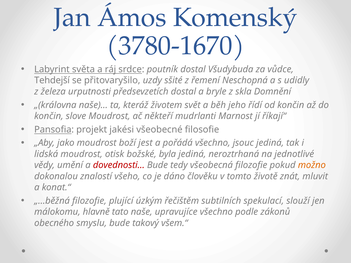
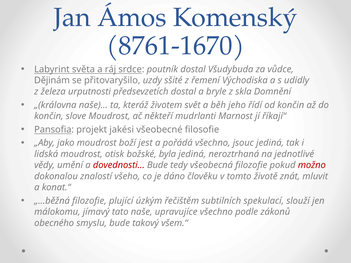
3780-1670: 3780-1670 -> 8761-1670
Tehdejší: Tehdejší -> Dějinám
Neschopná: Neschopná -> Východiska
možno colour: orange -> red
hlavně: hlavně -> jímavý
